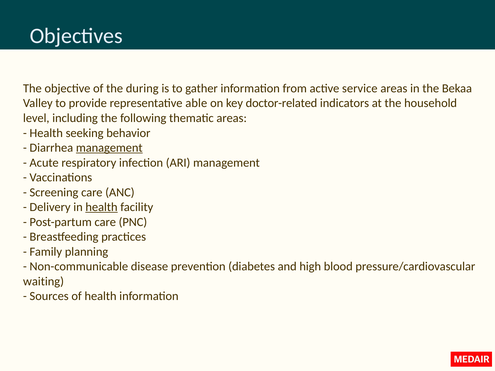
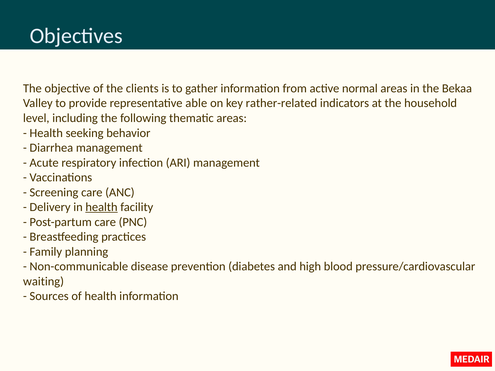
during: during -> clients
service: service -> normal
doctor-related: doctor-related -> rather-related
management at (109, 148) underline: present -> none
